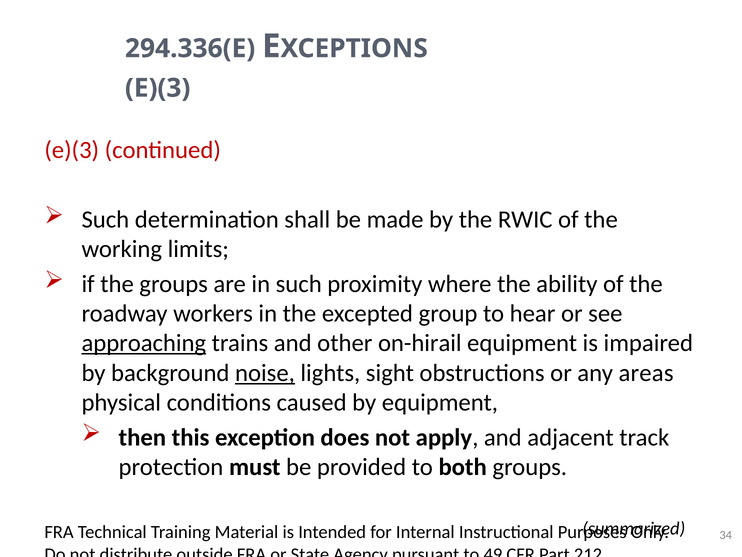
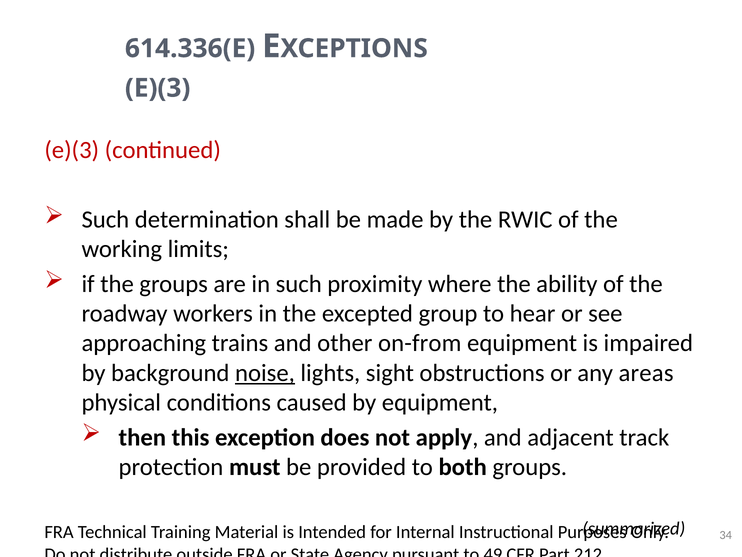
294.336(E: 294.336(E -> 614.336(E
approaching underline: present -> none
on-hirail: on-hirail -> on-from
